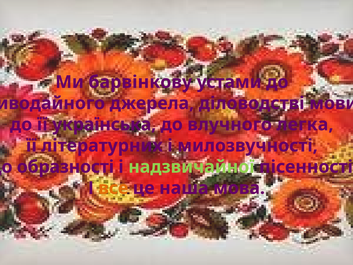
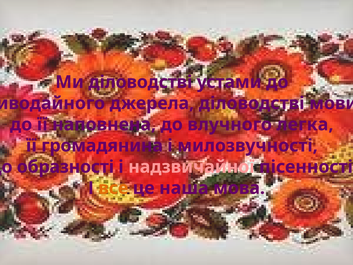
Ми барвінкову: барвінкову -> діловодстві
українська: українська -> наповнена
літературних: літературних -> громадянина
надзвичайної colour: light green -> pink
